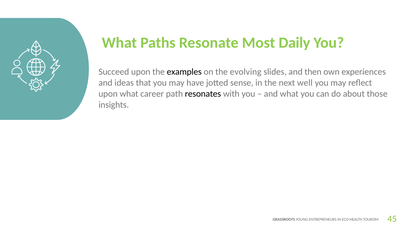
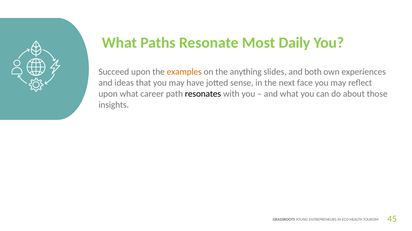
examples colour: black -> orange
evolving: evolving -> anything
then: then -> both
well: well -> face
